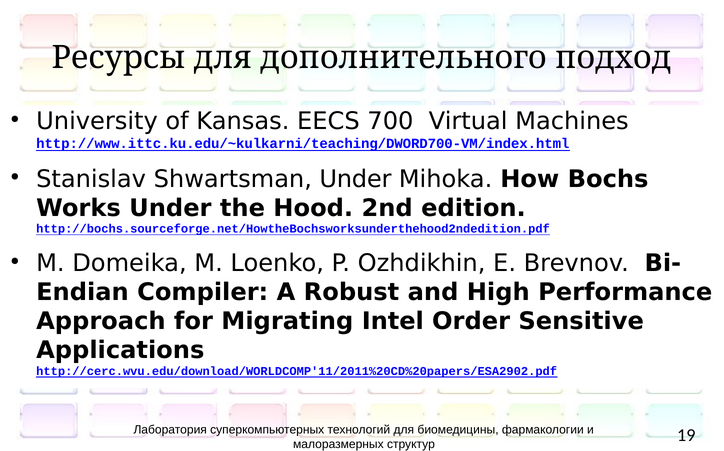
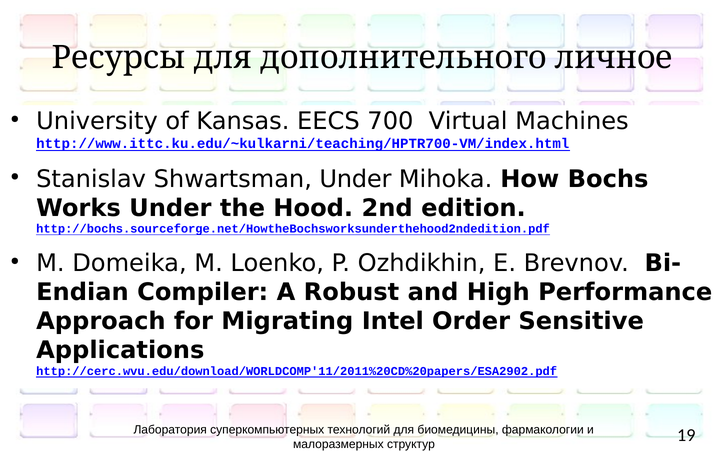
подход: подход -> личное
http://www.ittc.ku.edu/~kulkarni/teaching/DWORD700-VM/index.html: http://www.ittc.ku.edu/~kulkarni/teaching/DWORD700-VM/index.html -> http://www.ittc.ku.edu/~kulkarni/teaching/HPTR700-VM/index.html
